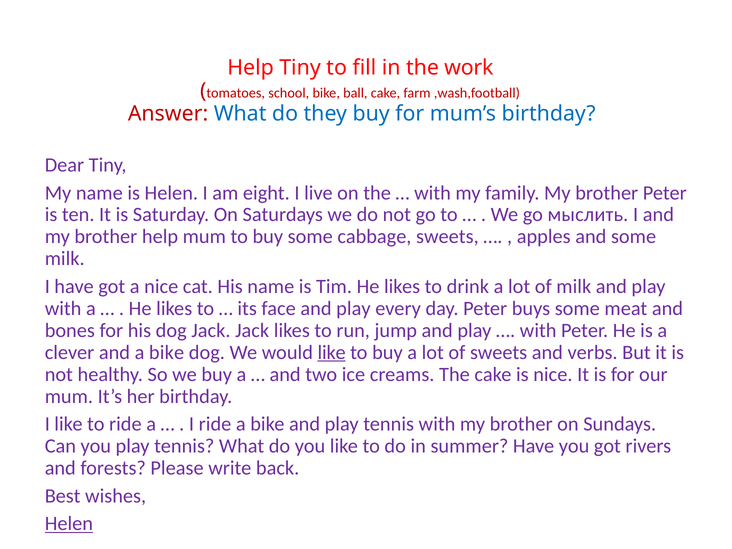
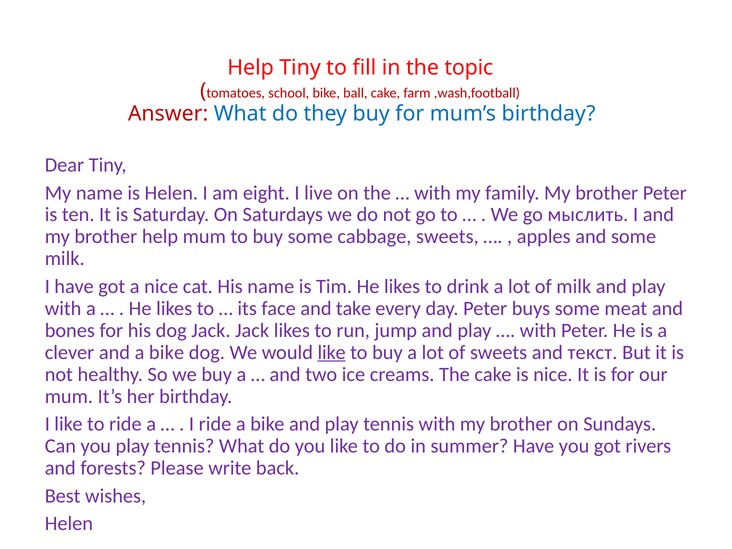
work: work -> topic
face and play: play -> take
verbs: verbs -> текст
Helen at (69, 524) underline: present -> none
